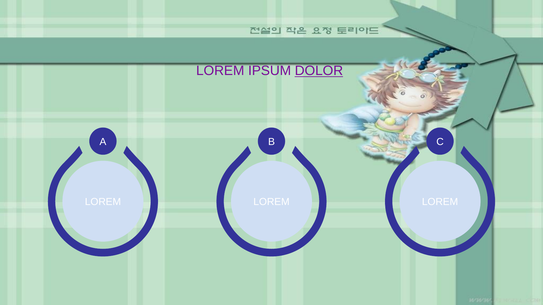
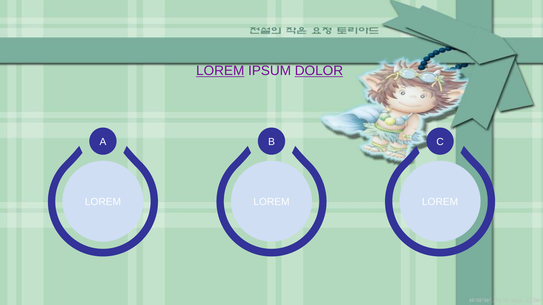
LOREM at (220, 71) underline: none -> present
